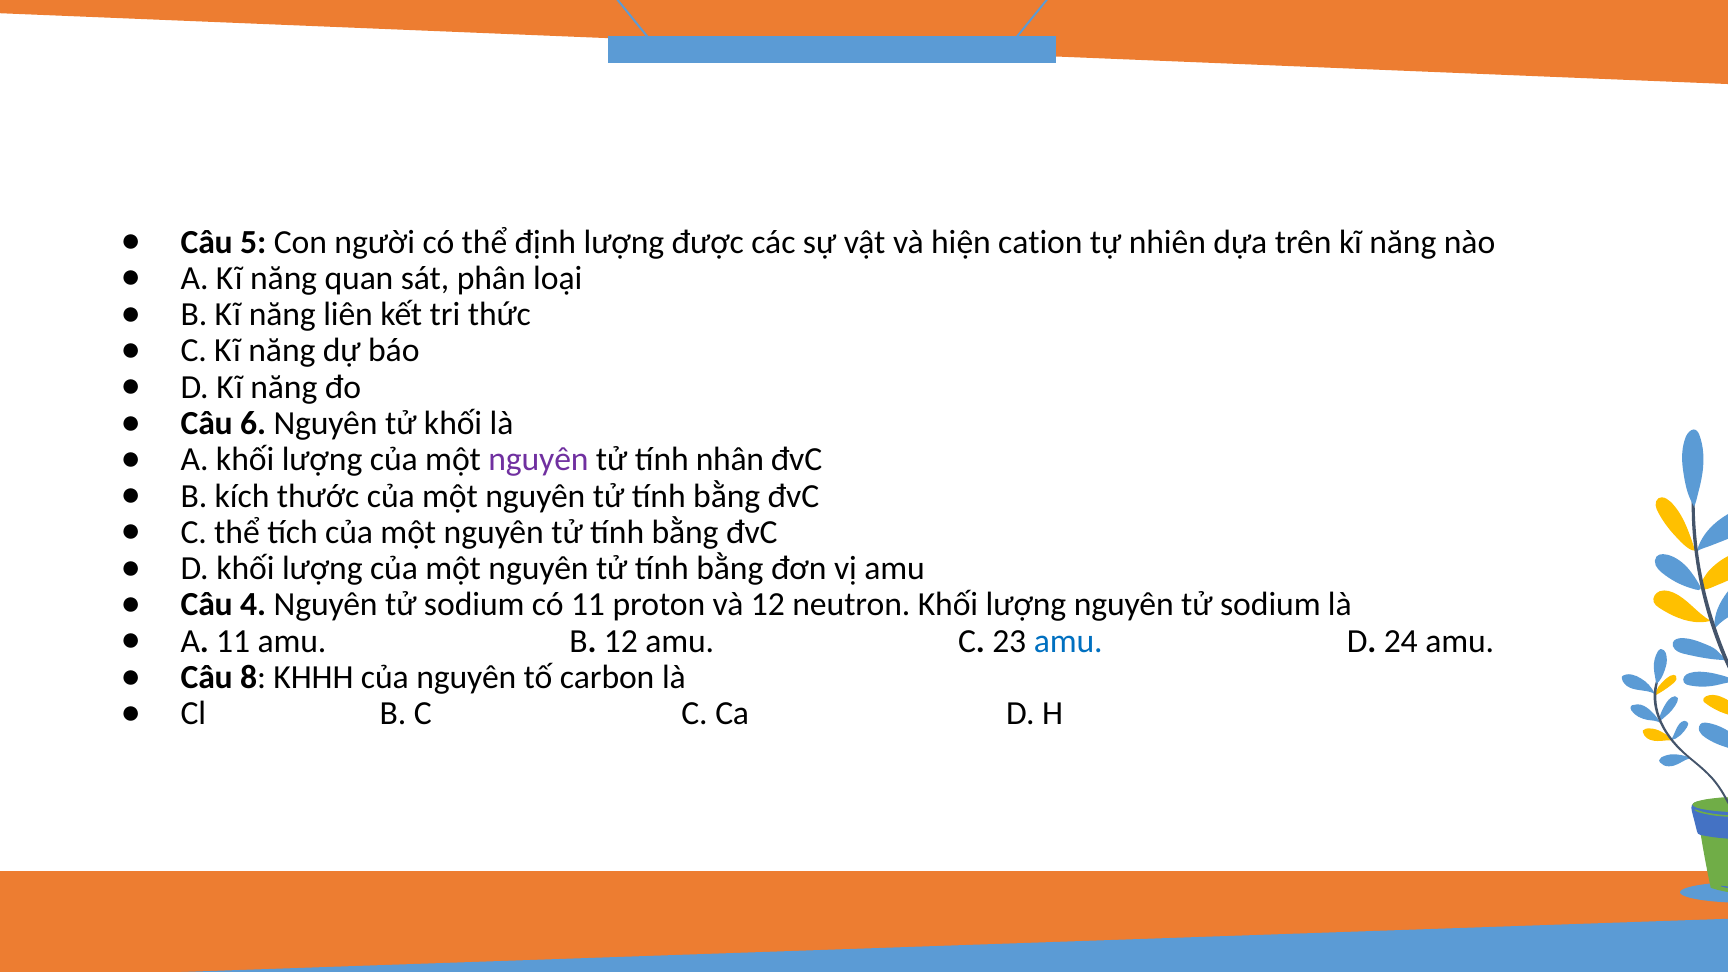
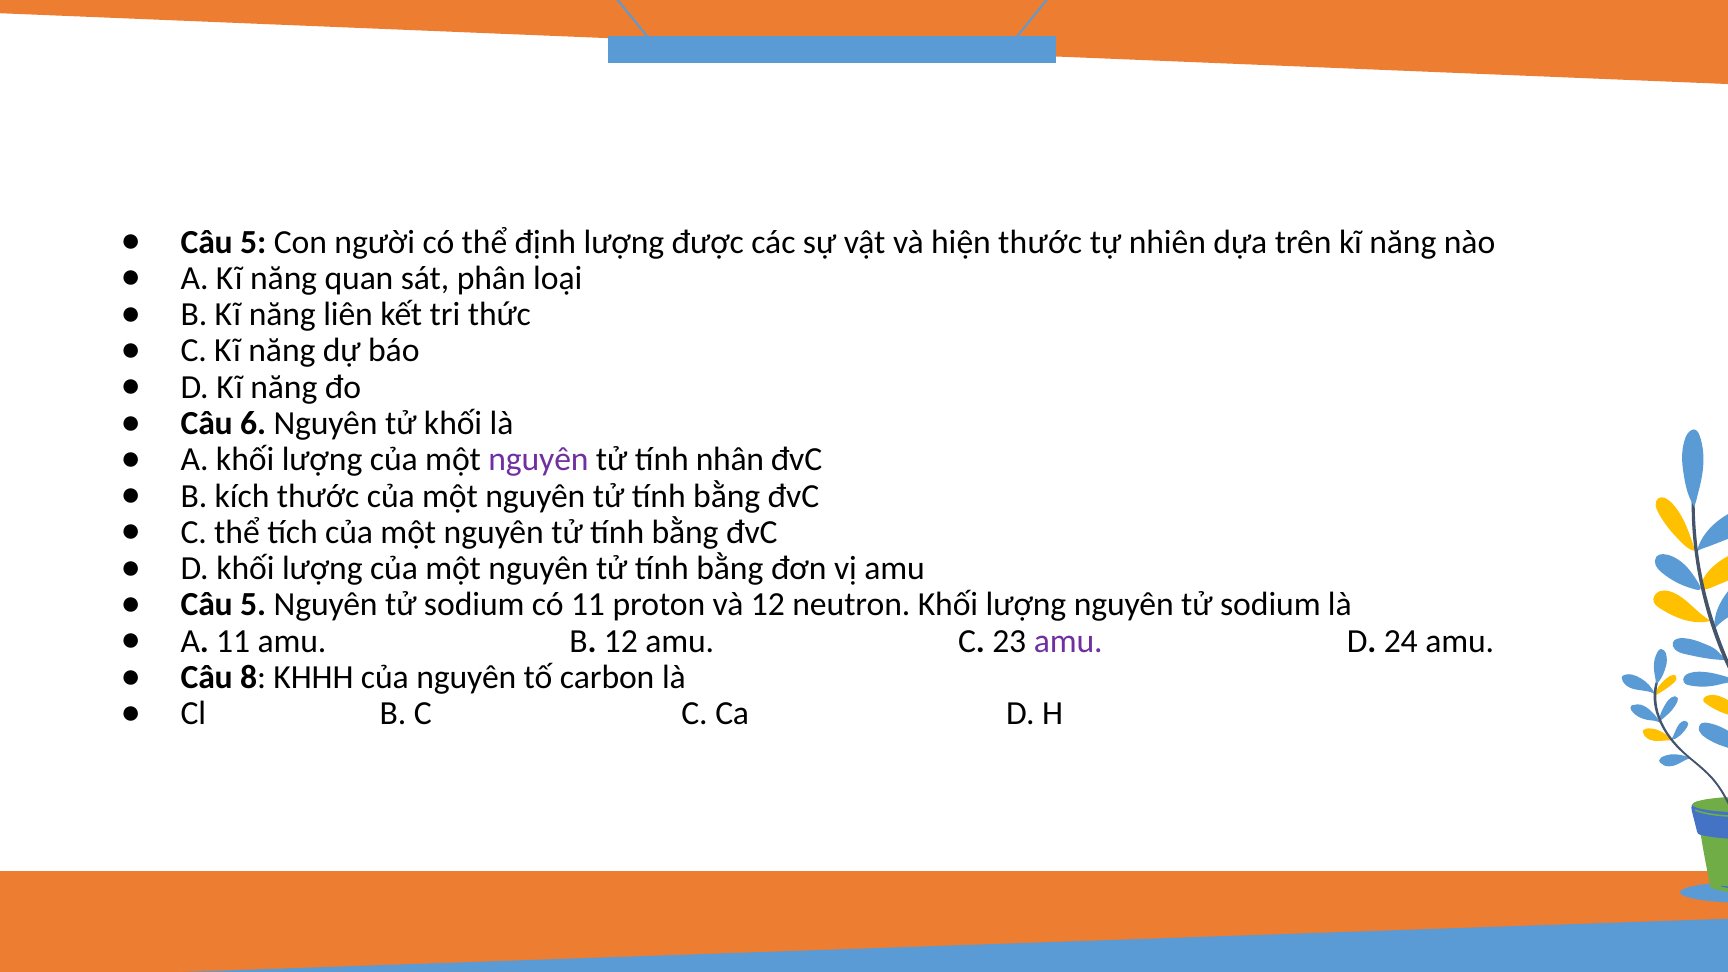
hiện cation: cation -> thước
4 at (253, 605): 4 -> 5
amu at (1068, 641) colour: blue -> purple
